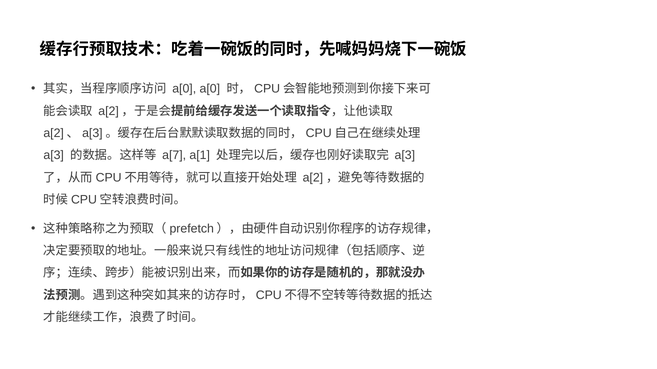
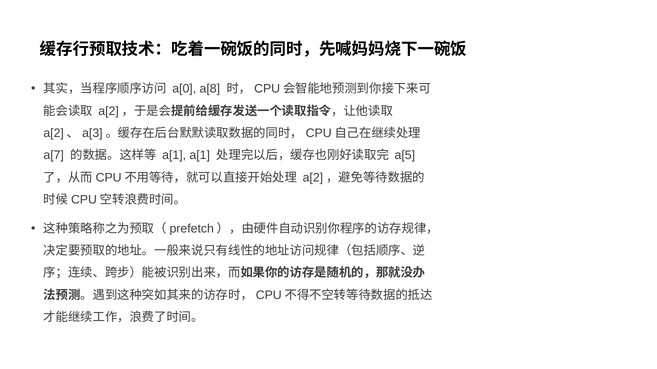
a[0 a[0: a[0 -> a[8
a[3 at (54, 156): a[3 -> a[7
a[7 at (174, 156): a[7 -> a[1
a[3 at (405, 156): a[3 -> a[5
